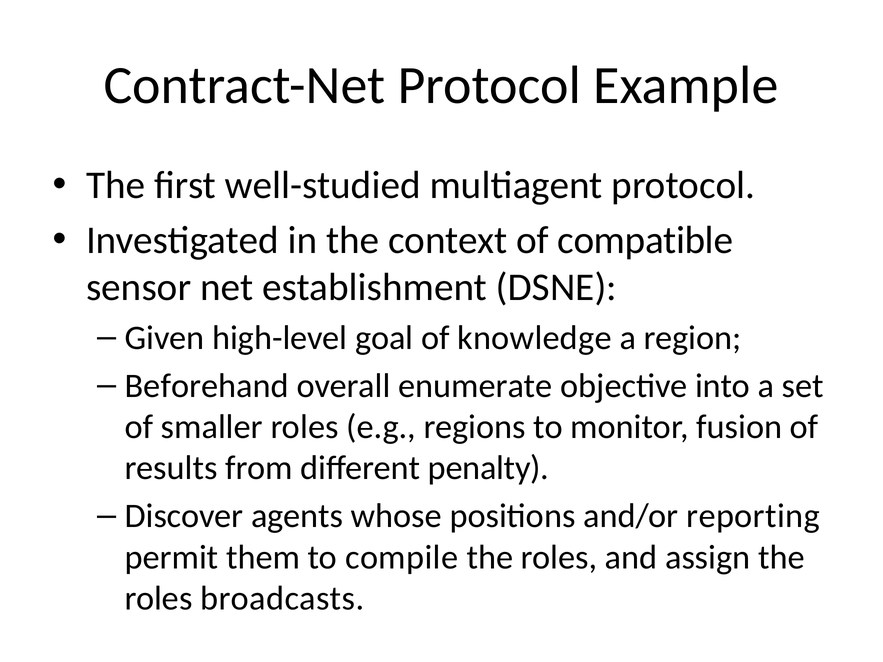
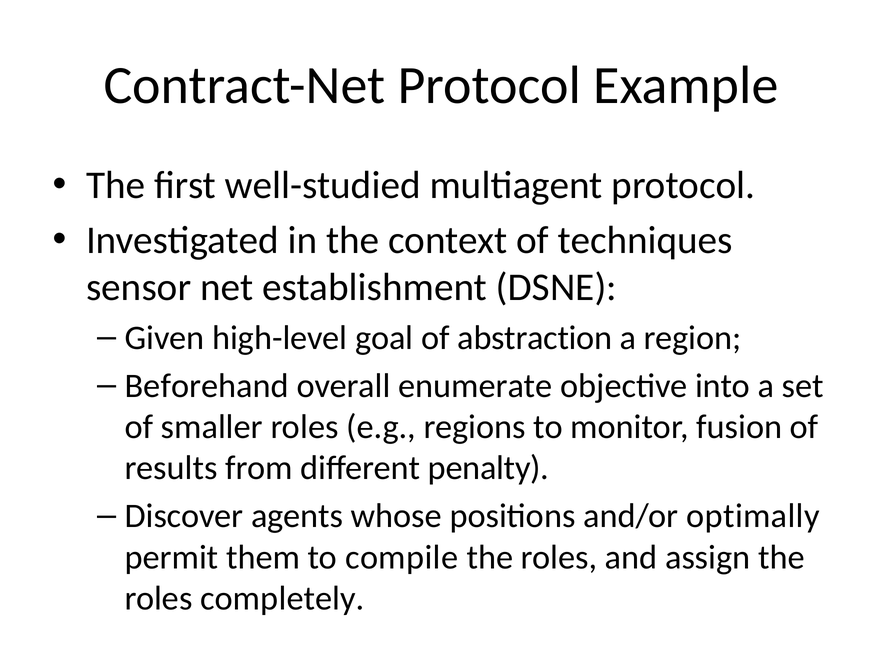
compatible: compatible -> techniques
knowledge: knowledge -> abstraction
reporting: reporting -> optimally
broadcasts: broadcasts -> completely
